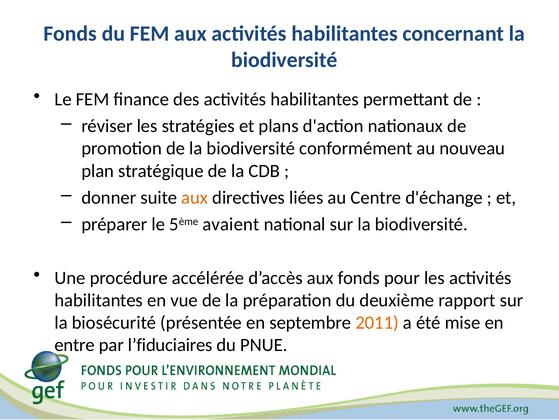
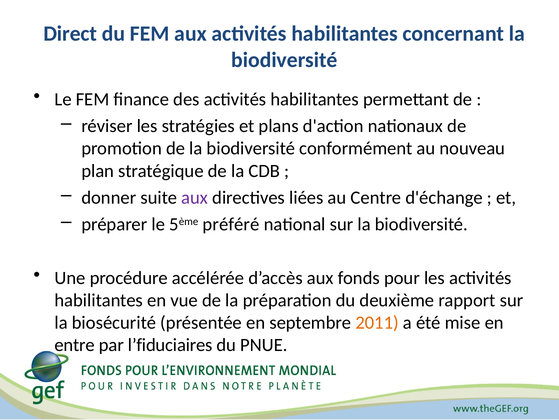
Fonds at (70, 34): Fonds -> Direct
aux at (195, 197) colour: orange -> purple
avaient: avaient -> préféré
